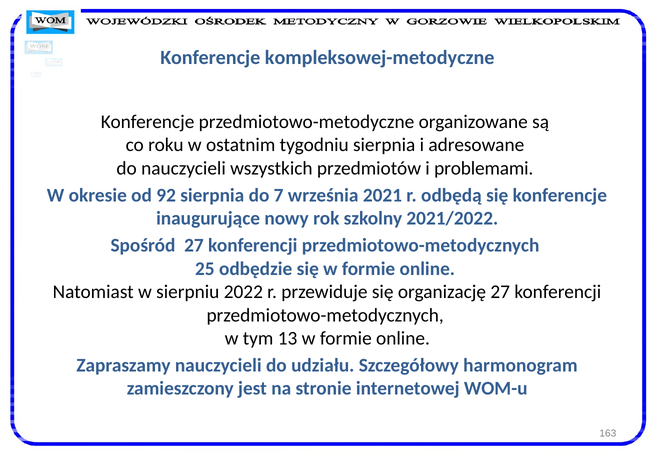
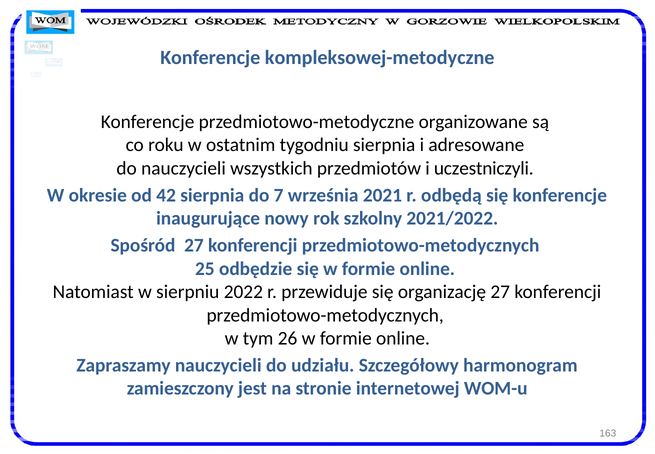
problemami: problemami -> uczestniczyli
92: 92 -> 42
13: 13 -> 26
